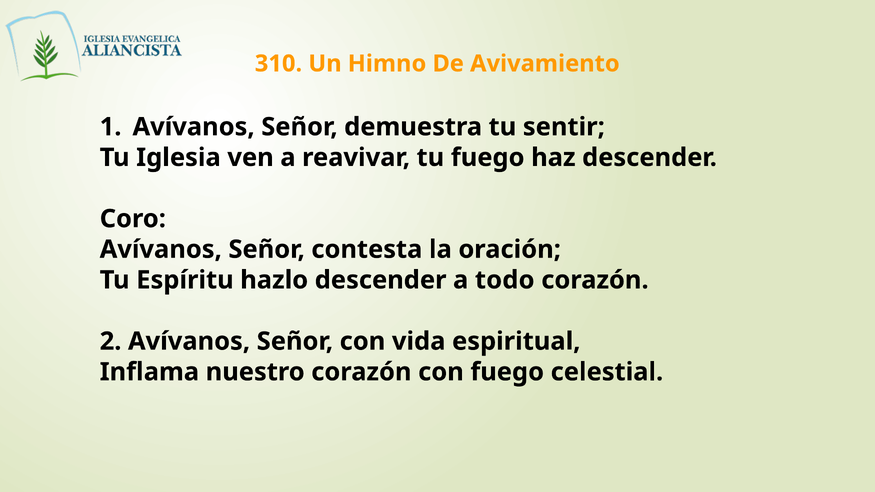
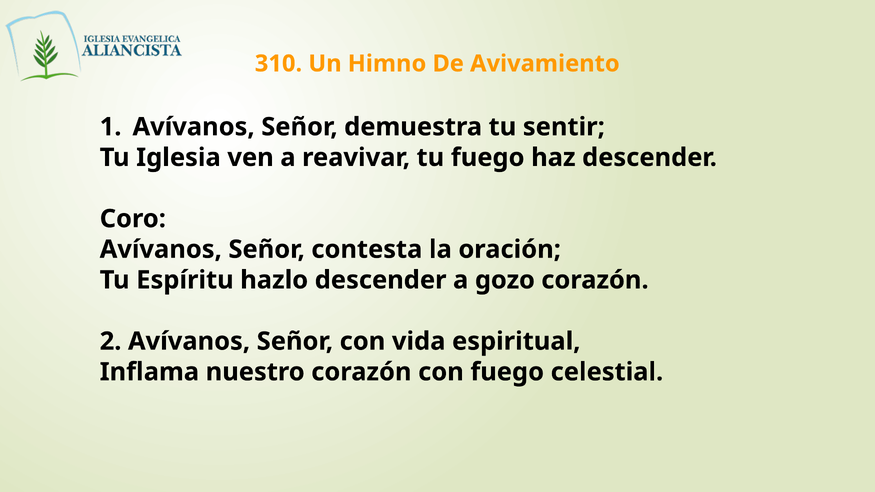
todo: todo -> gozo
